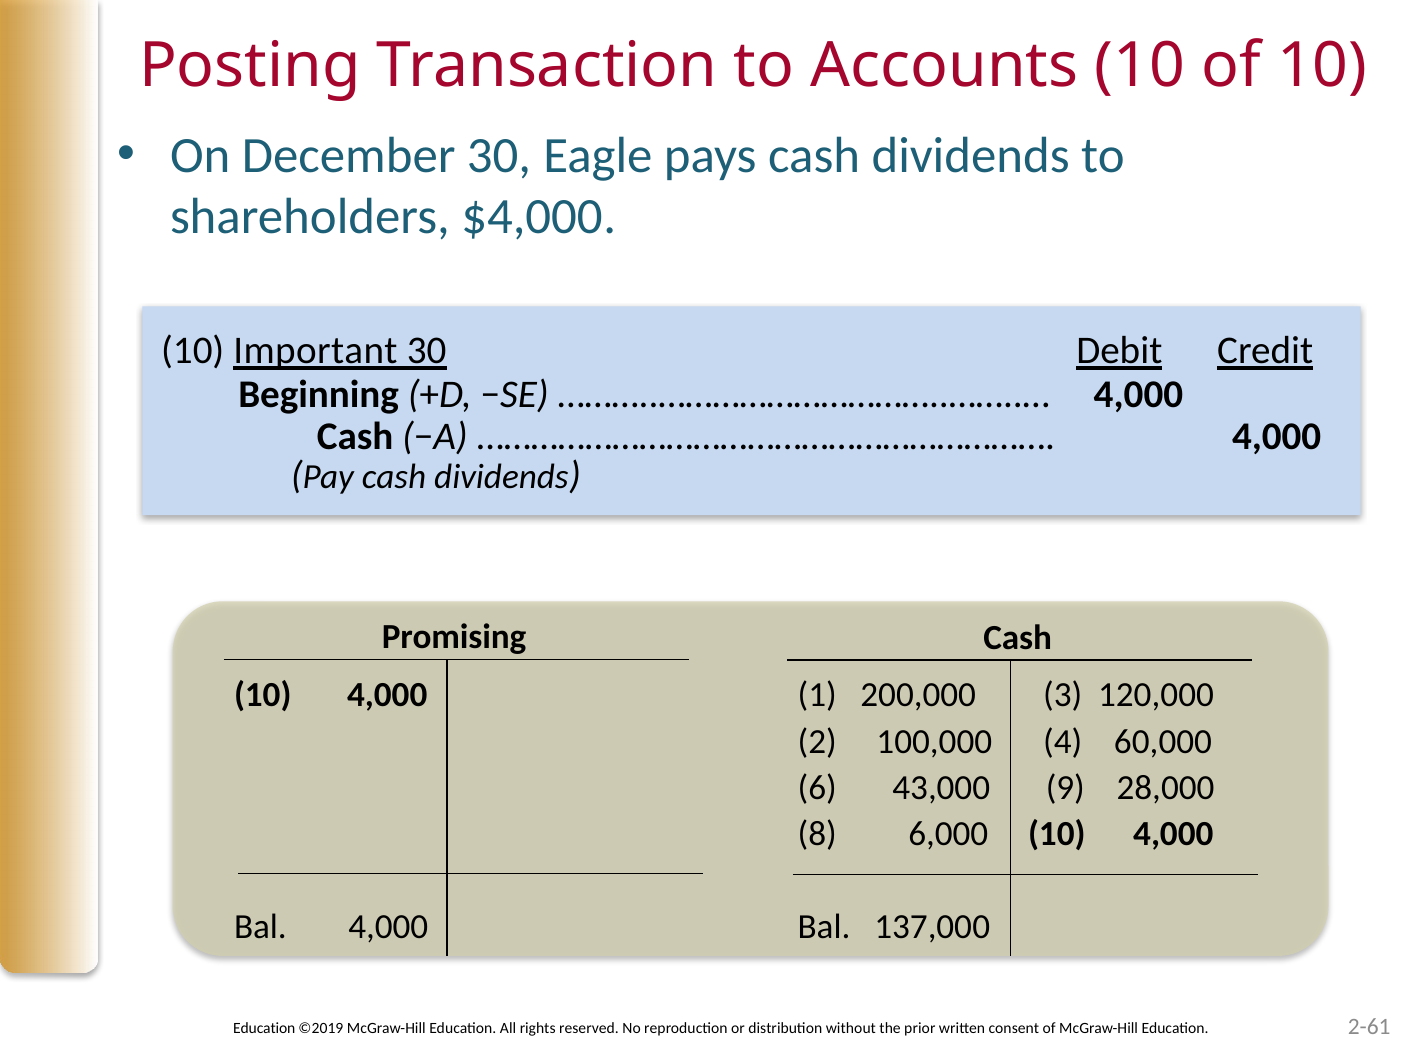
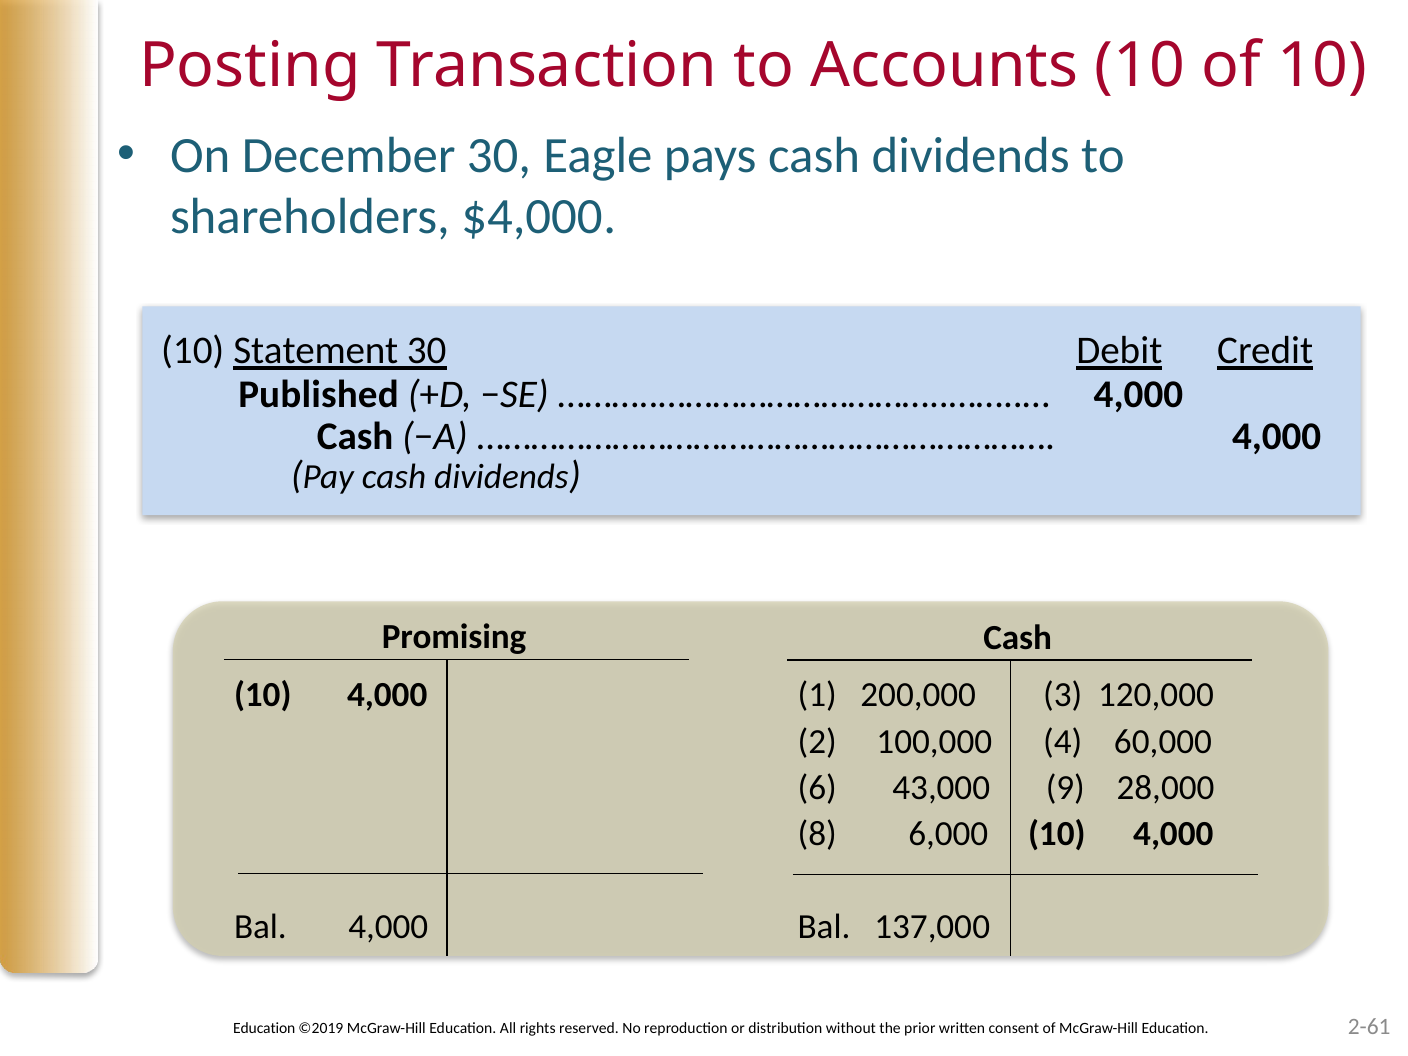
Important: Important -> Statement
Beginning: Beginning -> Published
